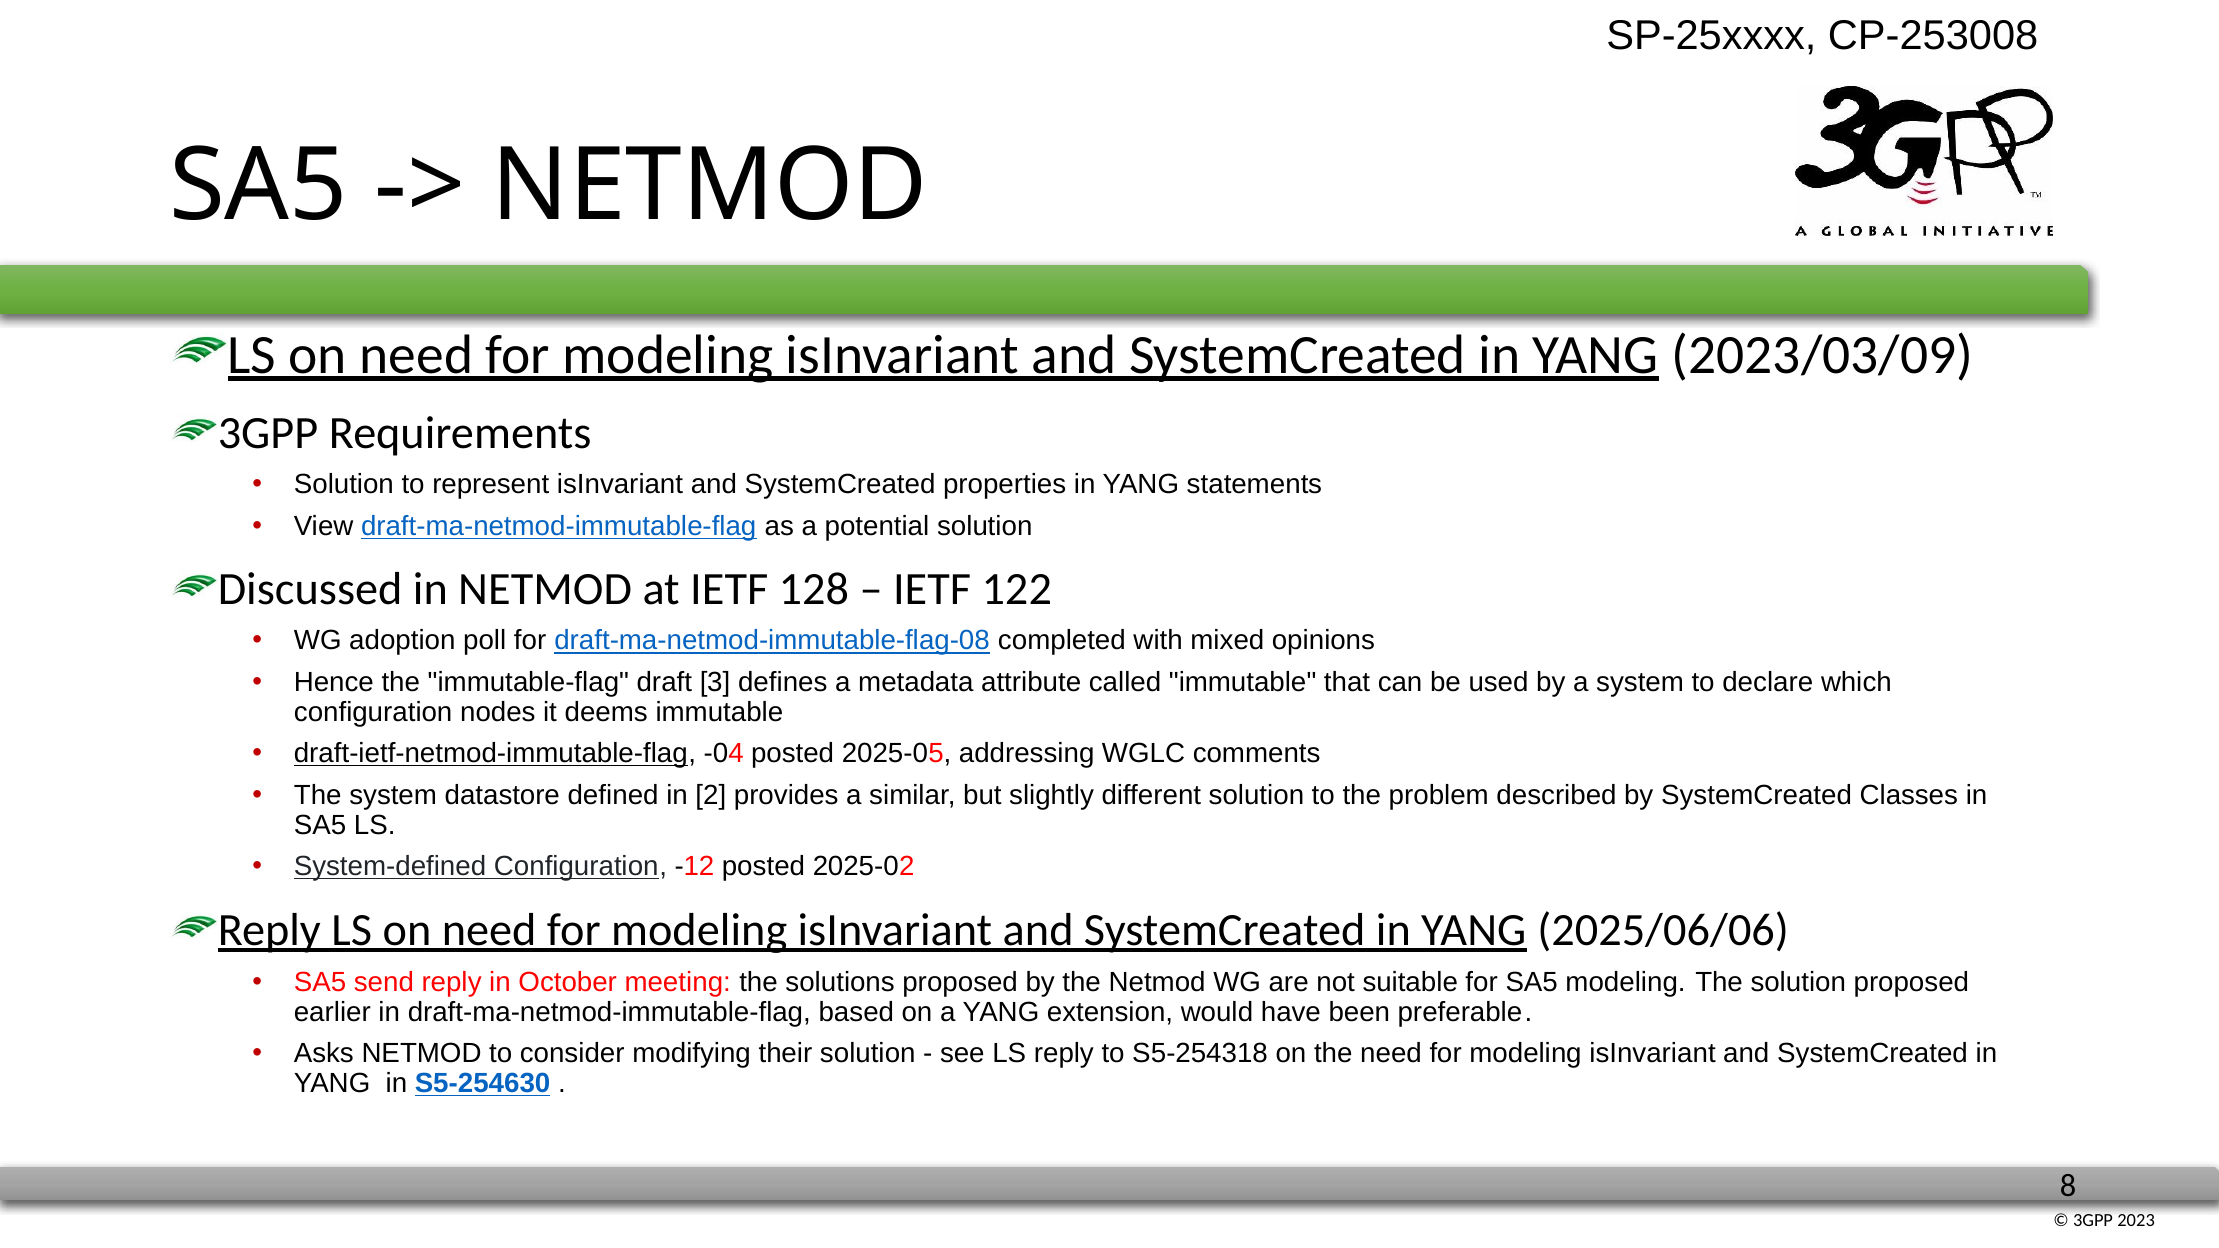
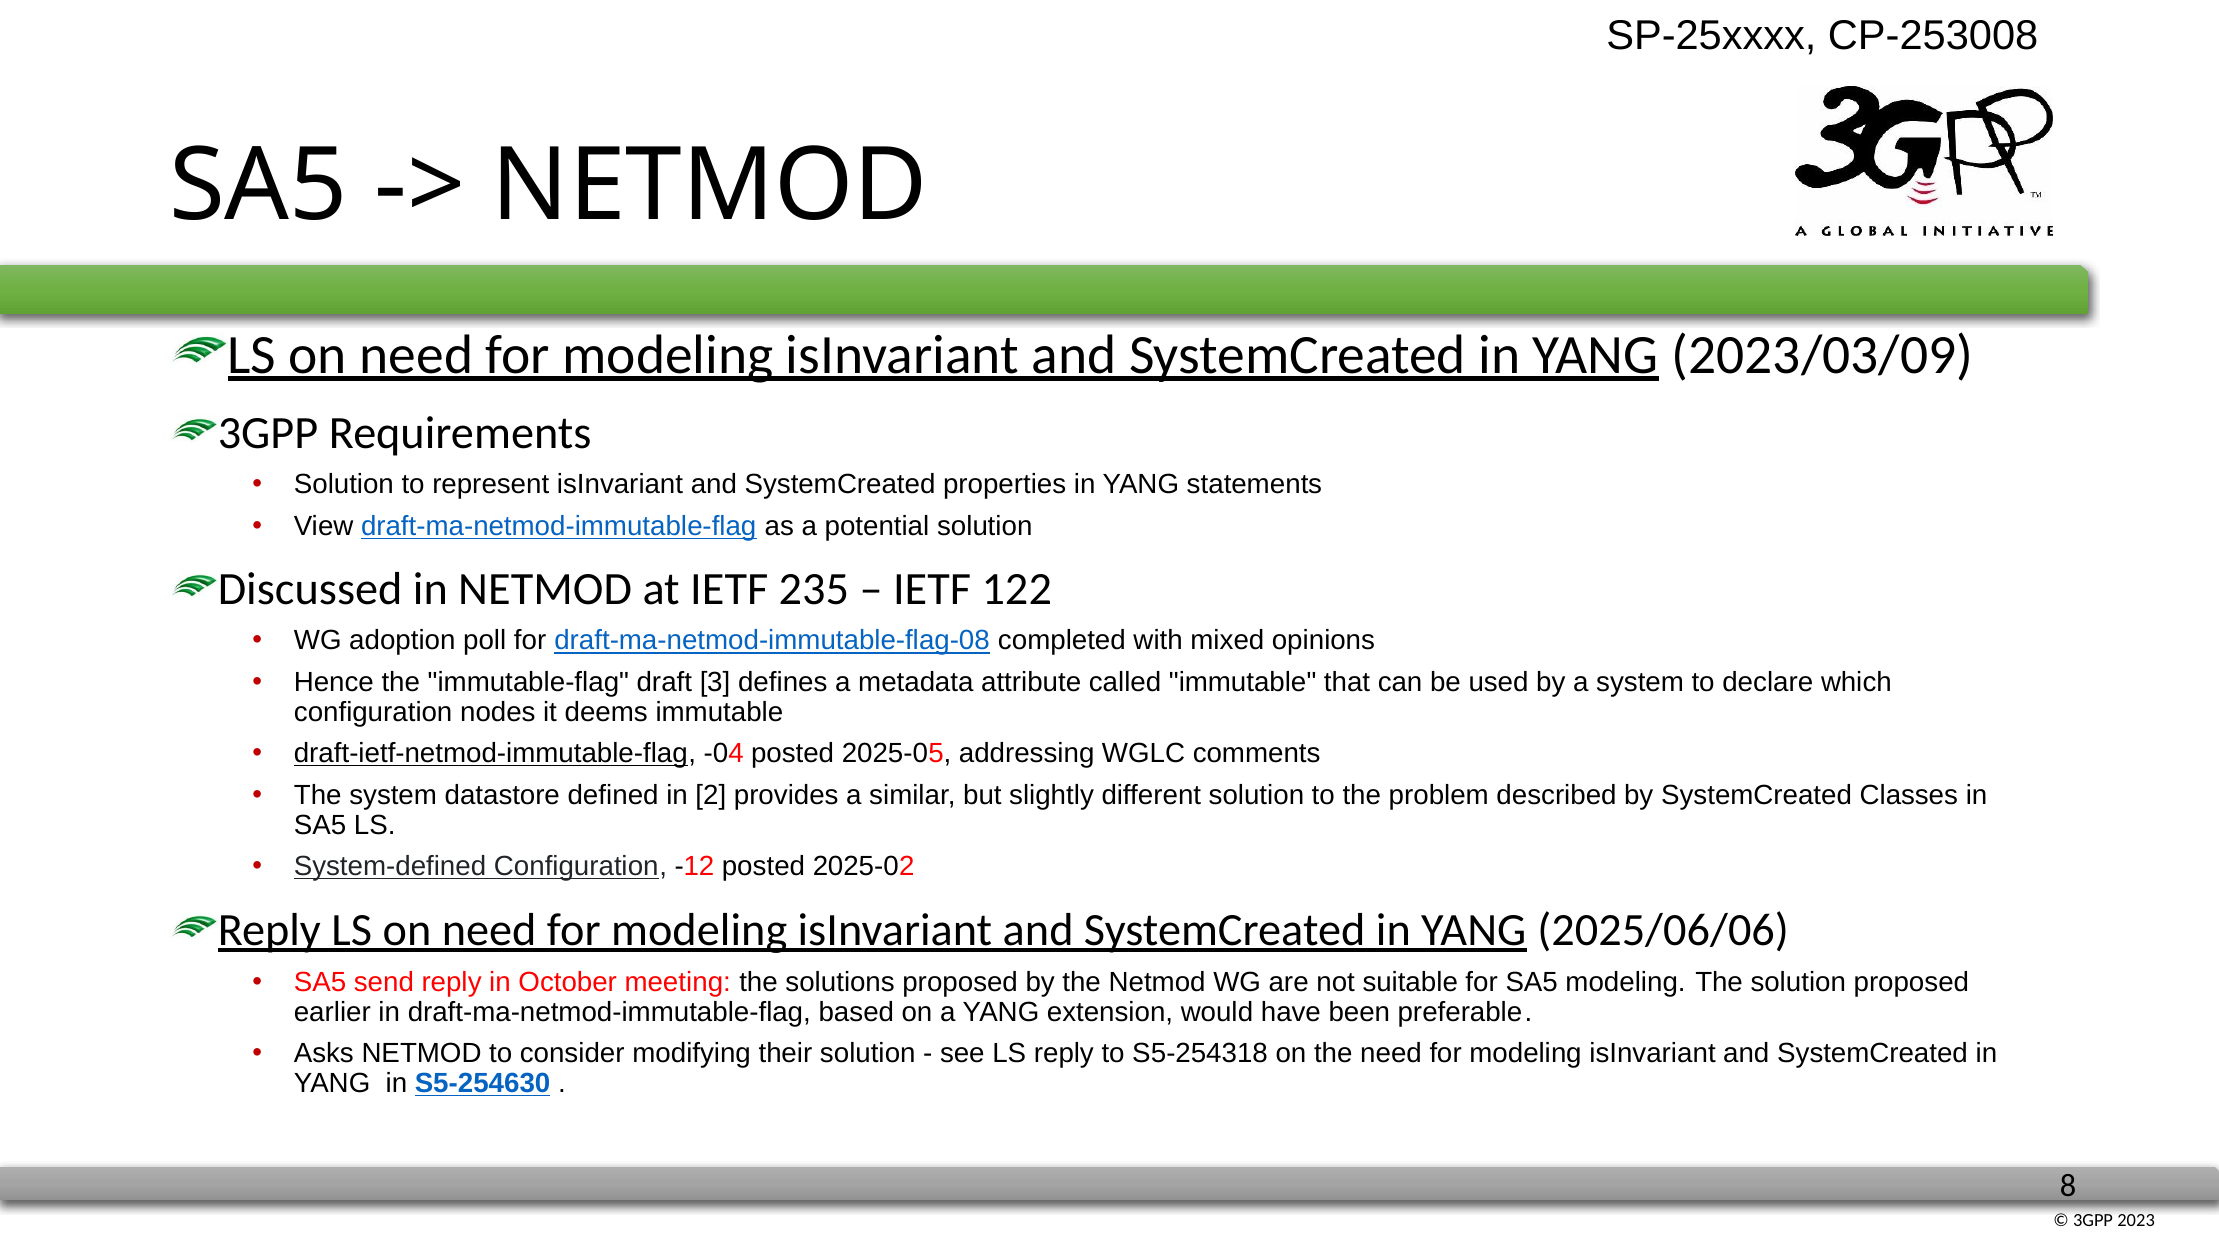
128: 128 -> 235
